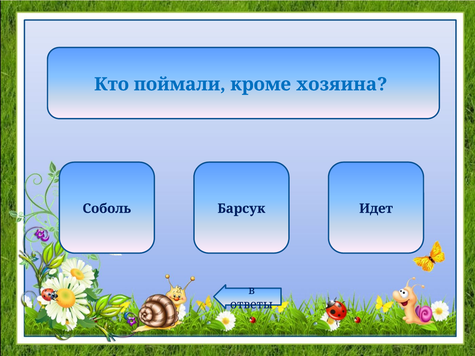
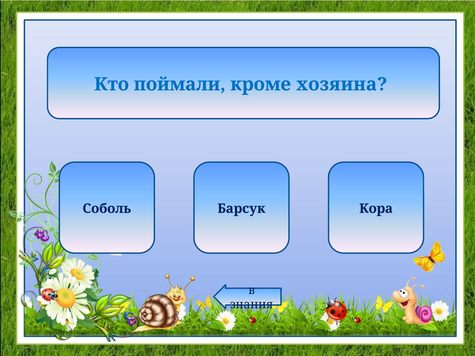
Идет: Идет -> Кора
ответы: ответы -> знания
